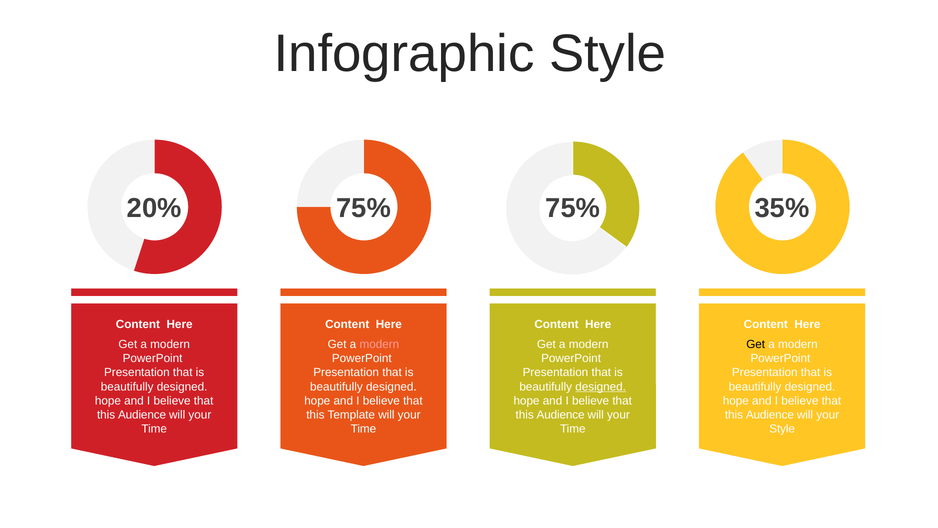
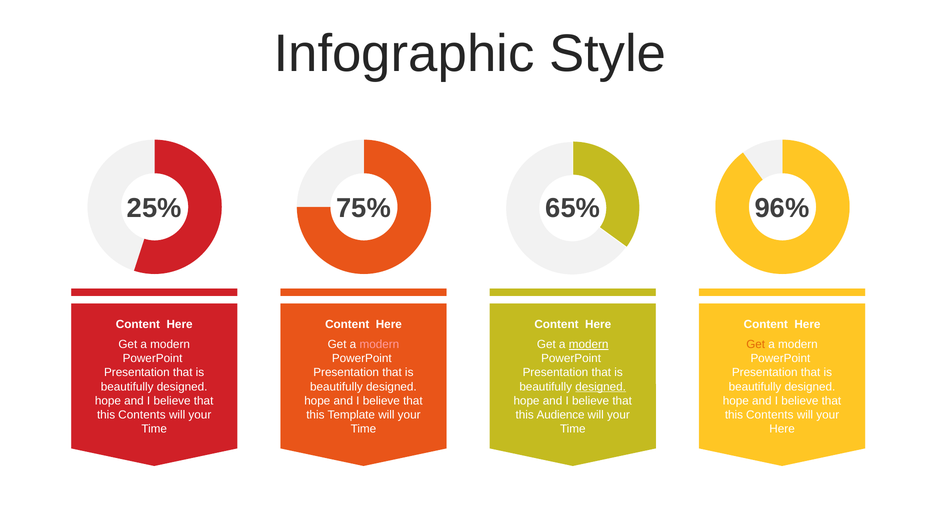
20%: 20% -> 25%
75% at (573, 208): 75% -> 65%
35%: 35% -> 96%
modern at (589, 344) underline: none -> present
Get at (756, 344) colour: black -> orange
Audience at (142, 415): Audience -> Contents
Audience at (770, 415): Audience -> Contents
Style at (782, 429): Style -> Here
